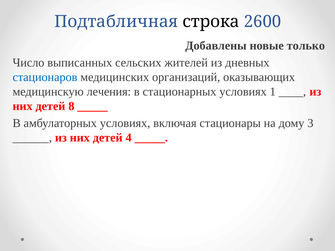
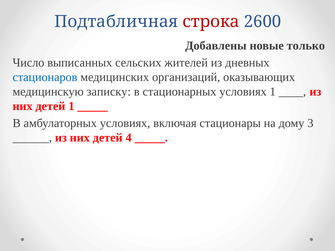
строка colour: black -> red
лечения: лечения -> записку
детей 8: 8 -> 1
